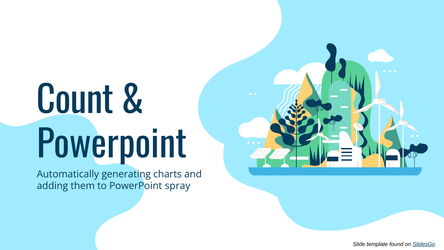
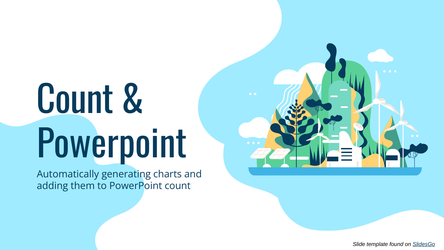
PowerPoint spray: spray -> count
